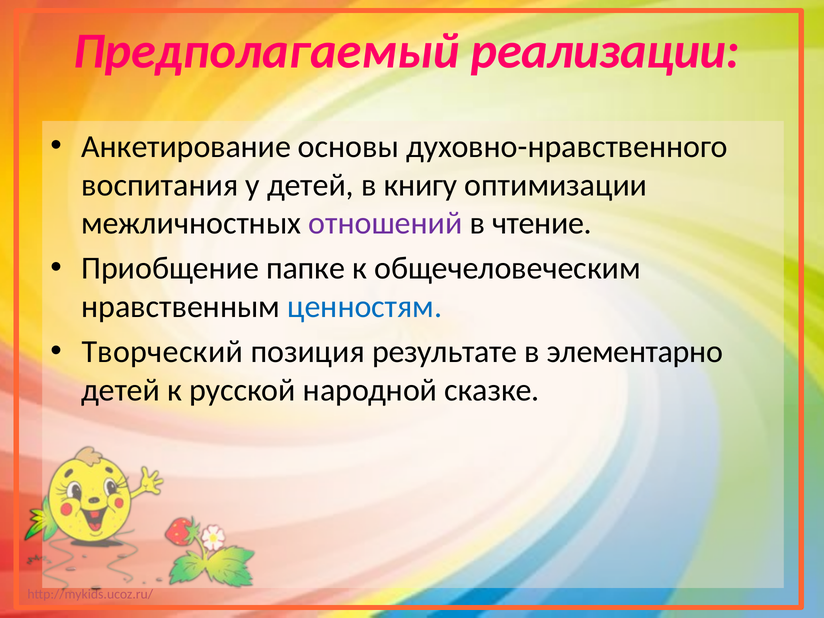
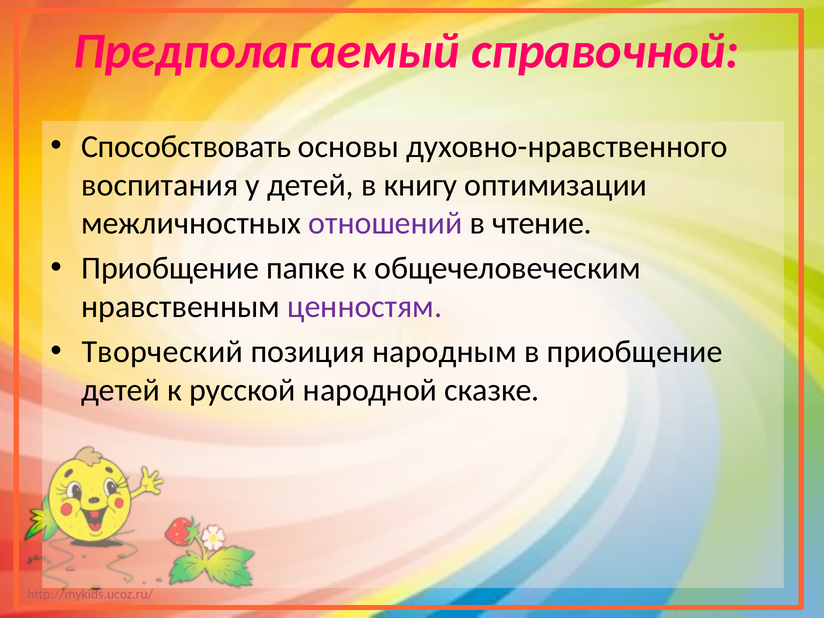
реализации: реализации -> справочной
Анкетирование: Анкетирование -> Способствовать
ценностям colour: blue -> purple
результате: результате -> народным
в элементарно: элементарно -> приобщение
